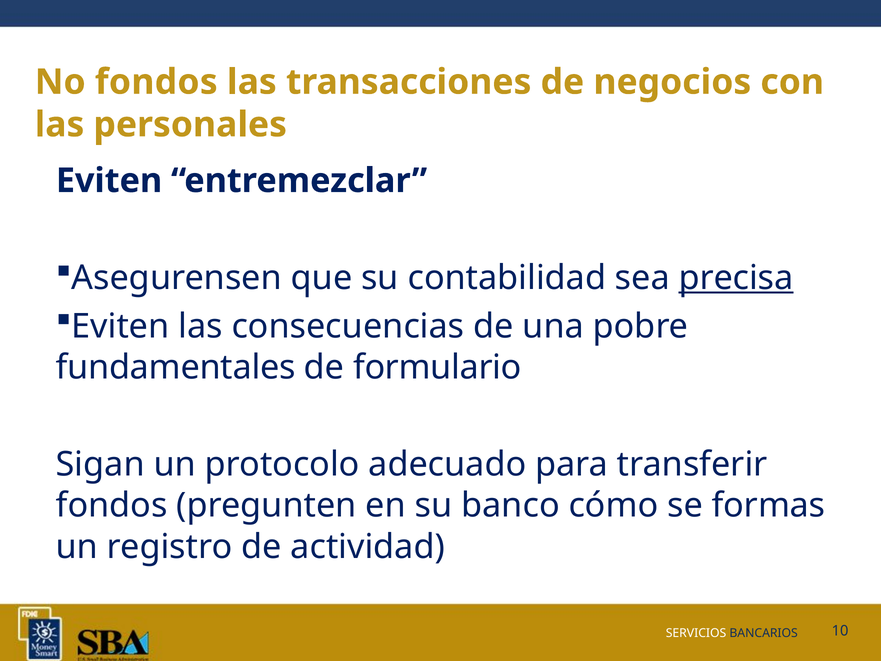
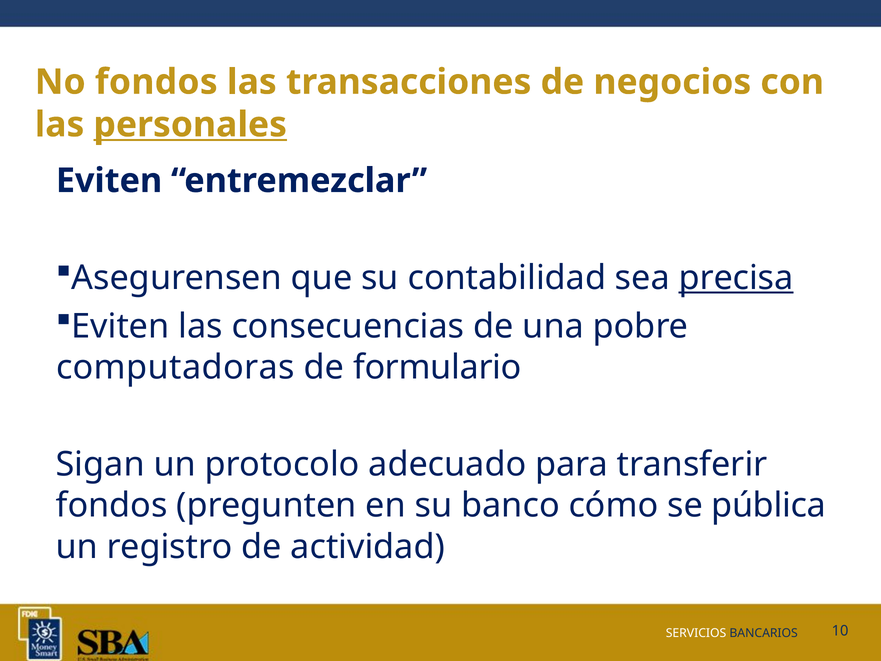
personales underline: none -> present
fundamentales: fundamentales -> computadoras
formas: formas -> pública
